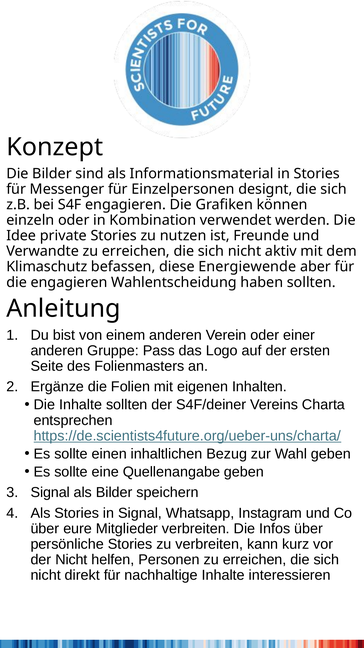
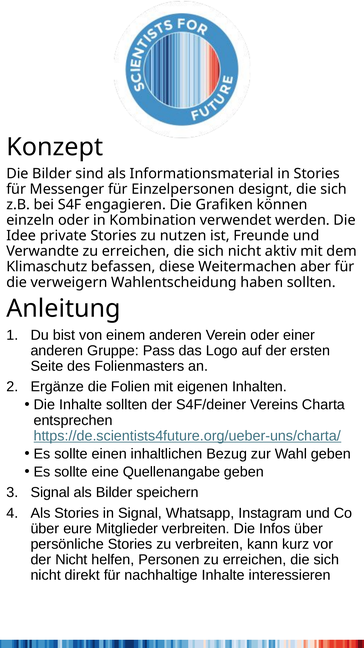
Energiewende: Energiewende -> Weitermachen
die engagieren: engagieren -> verweigern
